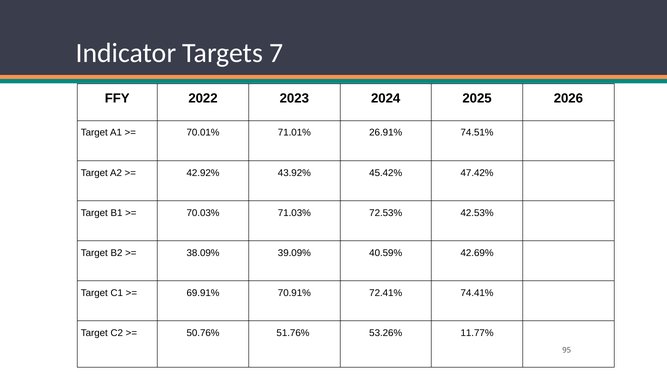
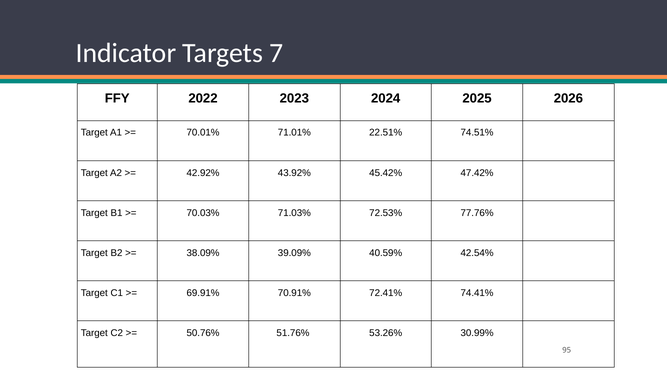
26.91%: 26.91% -> 22.51%
42.53%: 42.53% -> 77.76%
42.69%: 42.69% -> 42.54%
11.77%: 11.77% -> 30.99%
